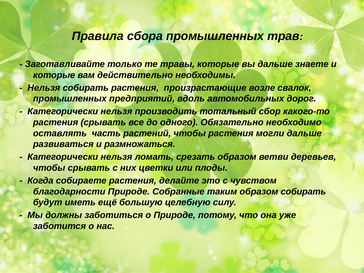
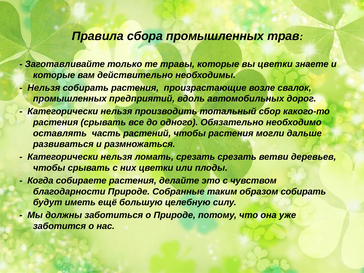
вы дальше: дальше -> цветки
срезать образом: образом -> срезать
